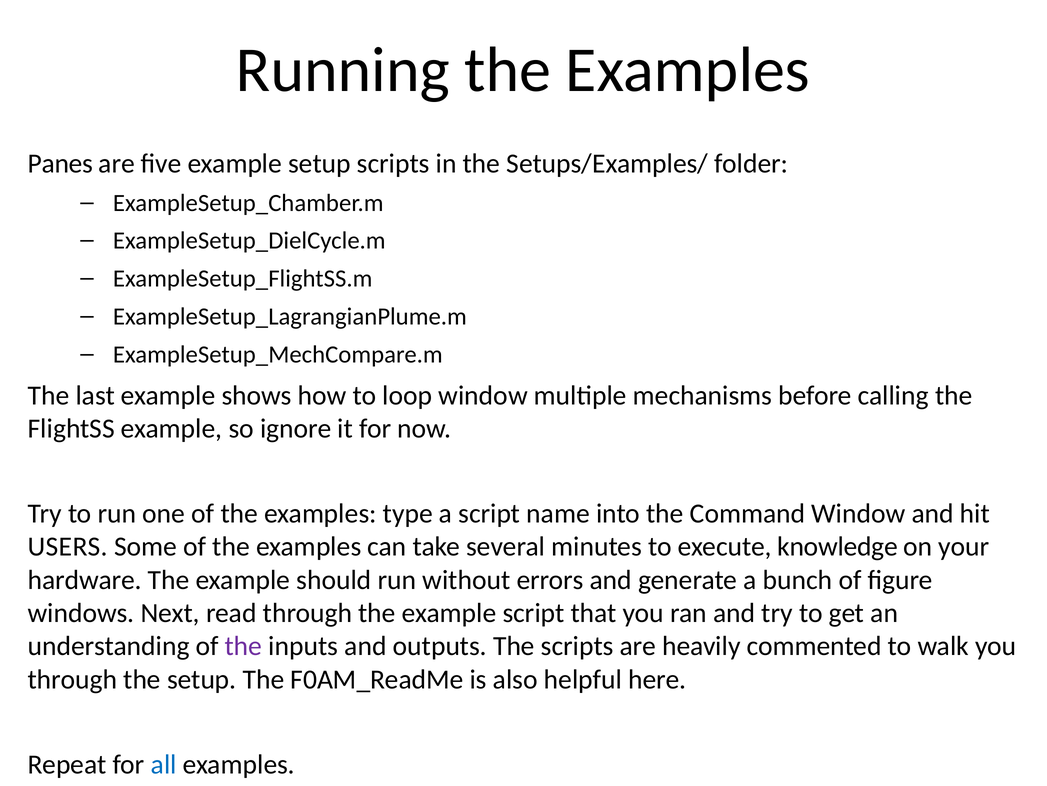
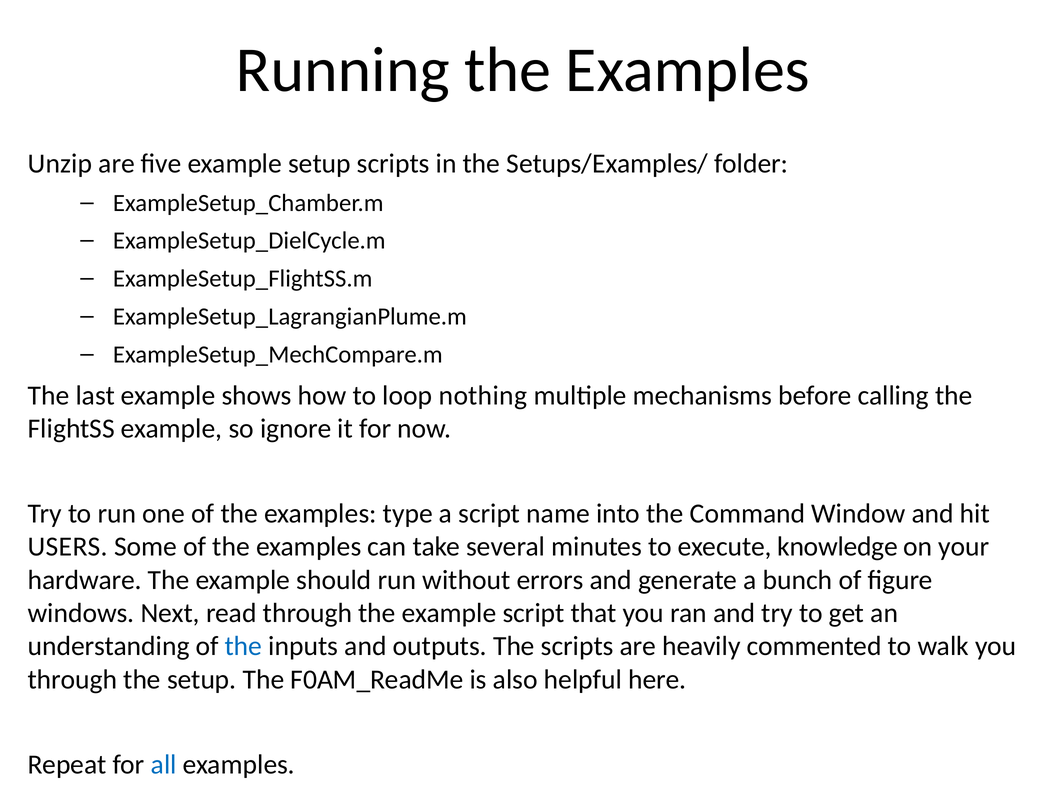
Panes: Panes -> Unzip
loop window: window -> nothing
the at (243, 646) colour: purple -> blue
